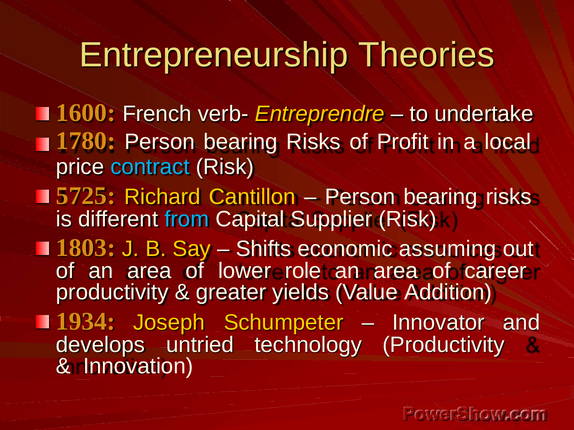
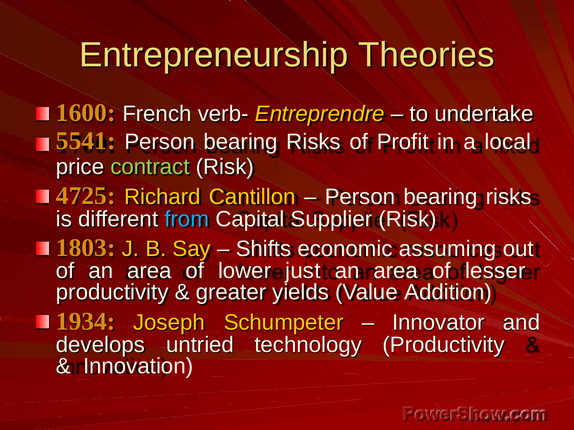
1780: 1780 -> 5541
contract colour: light blue -> light green
5725: 5725 -> 4725
role: role -> just
career: career -> lesser
